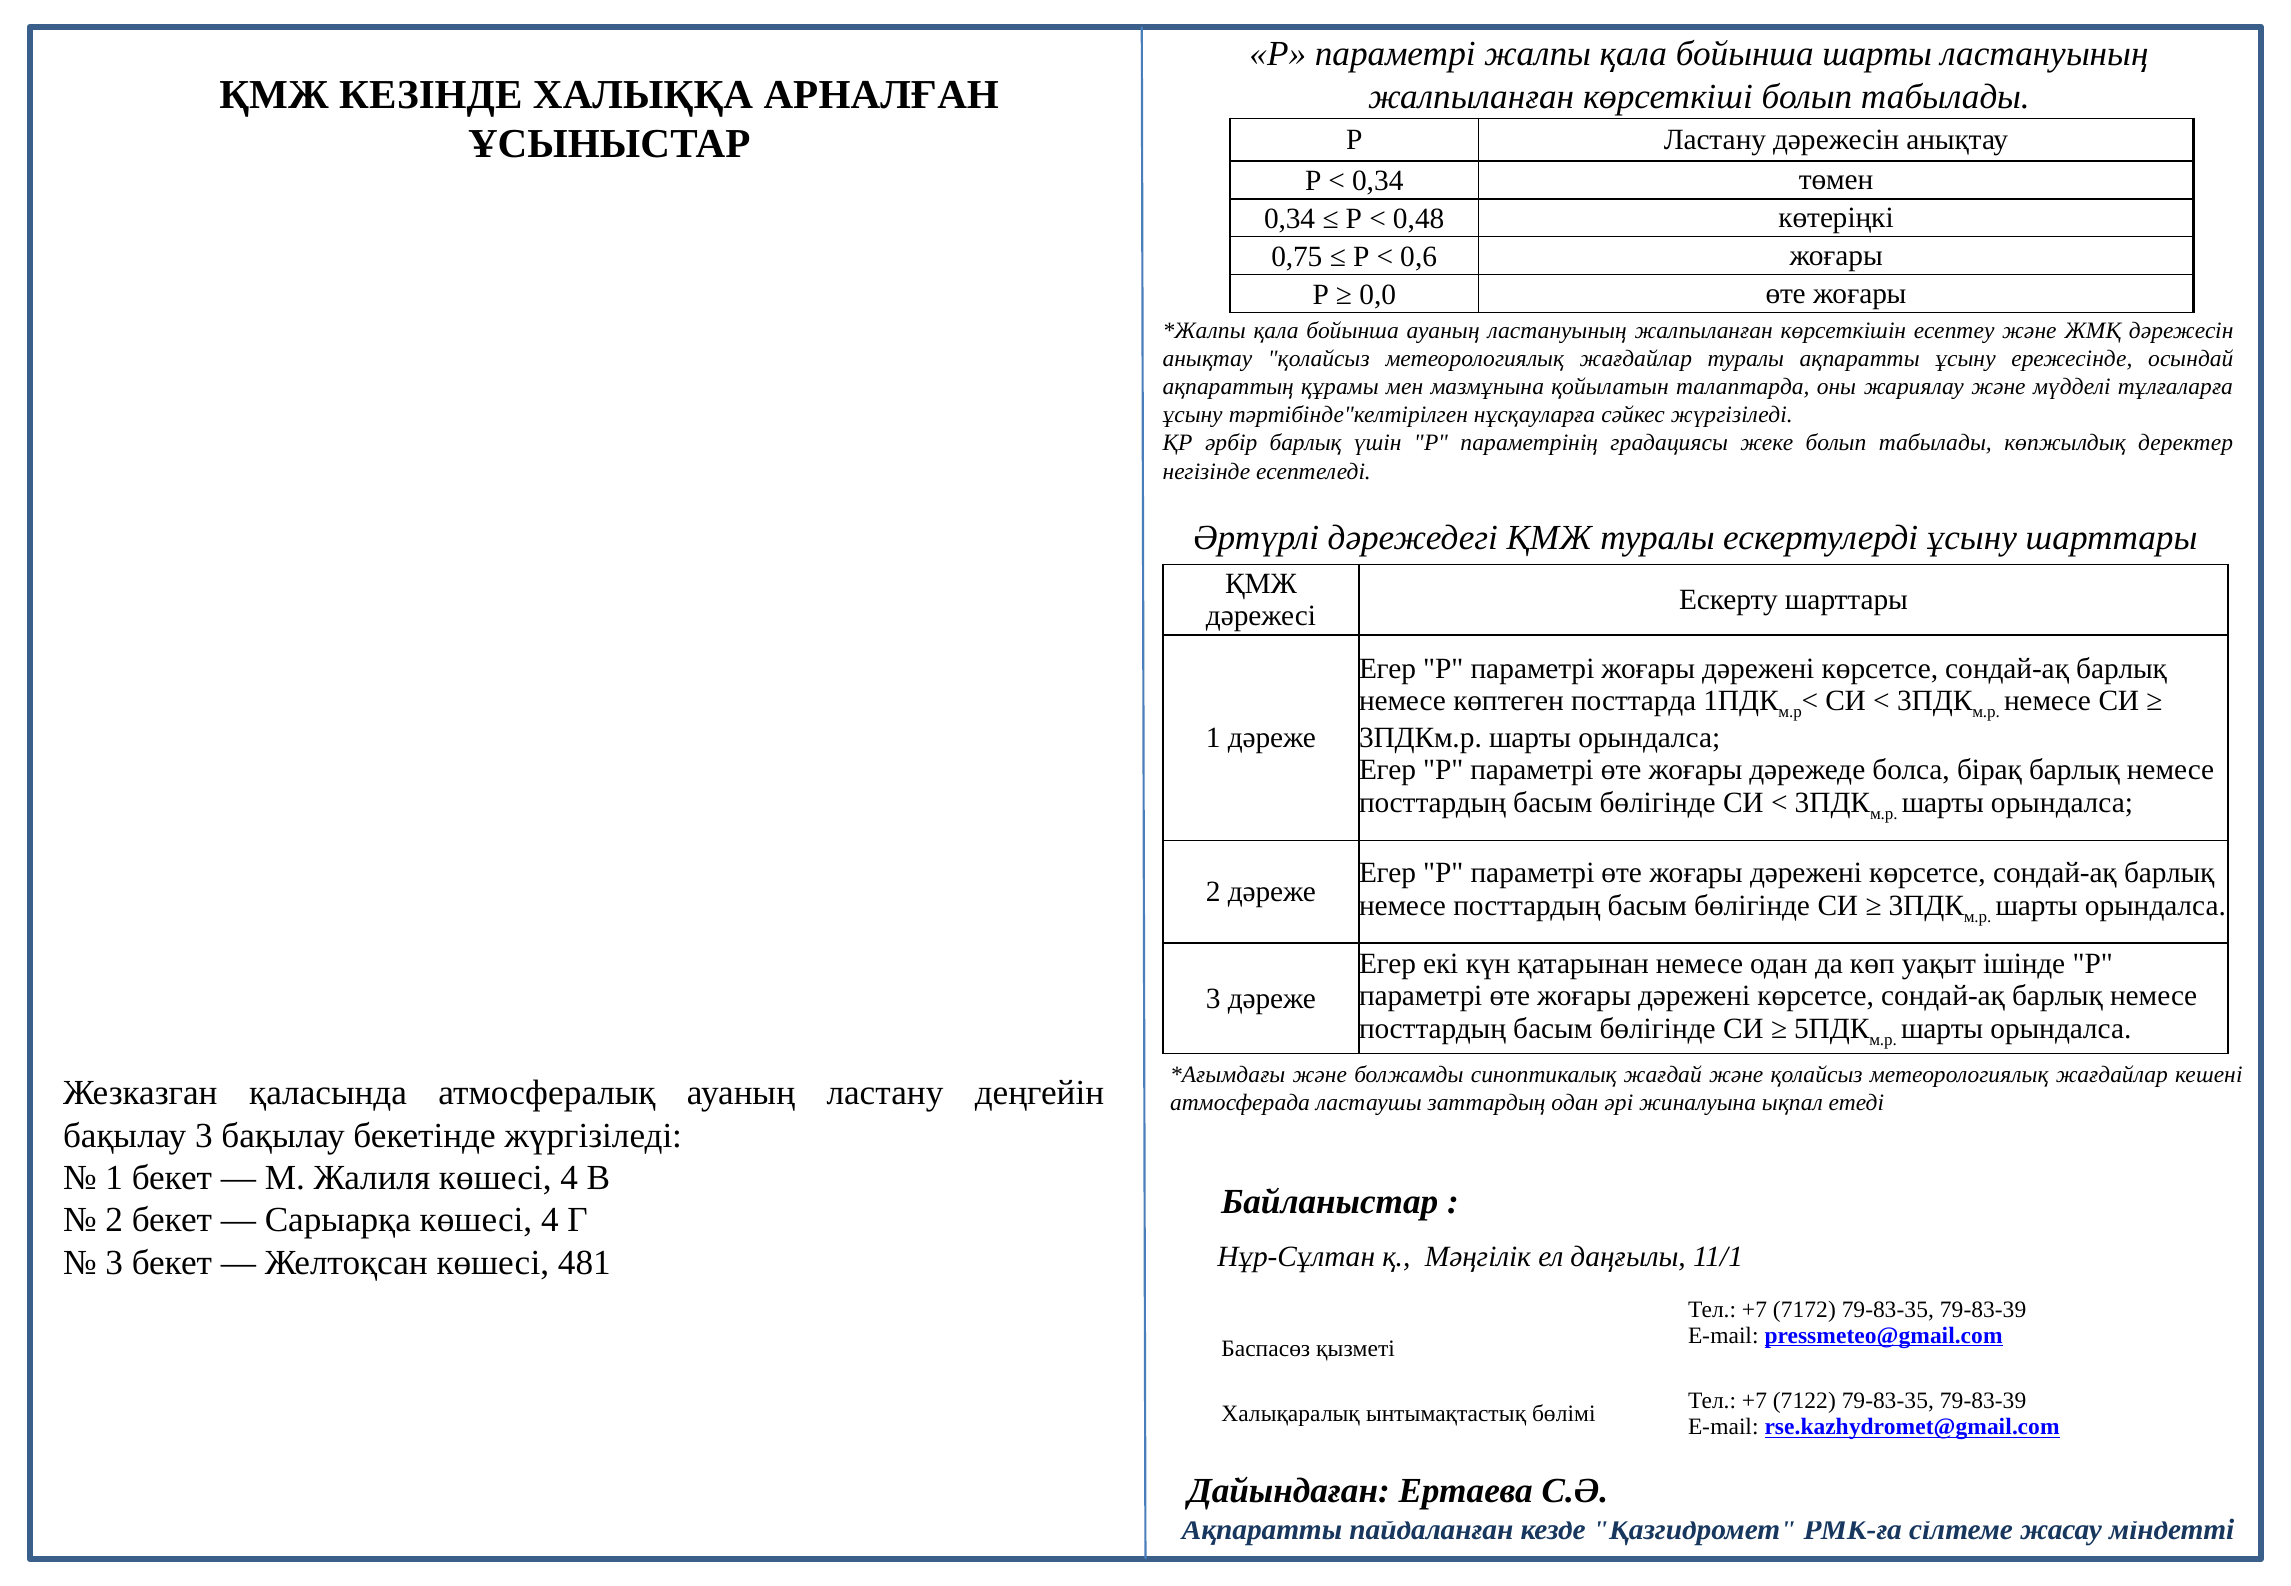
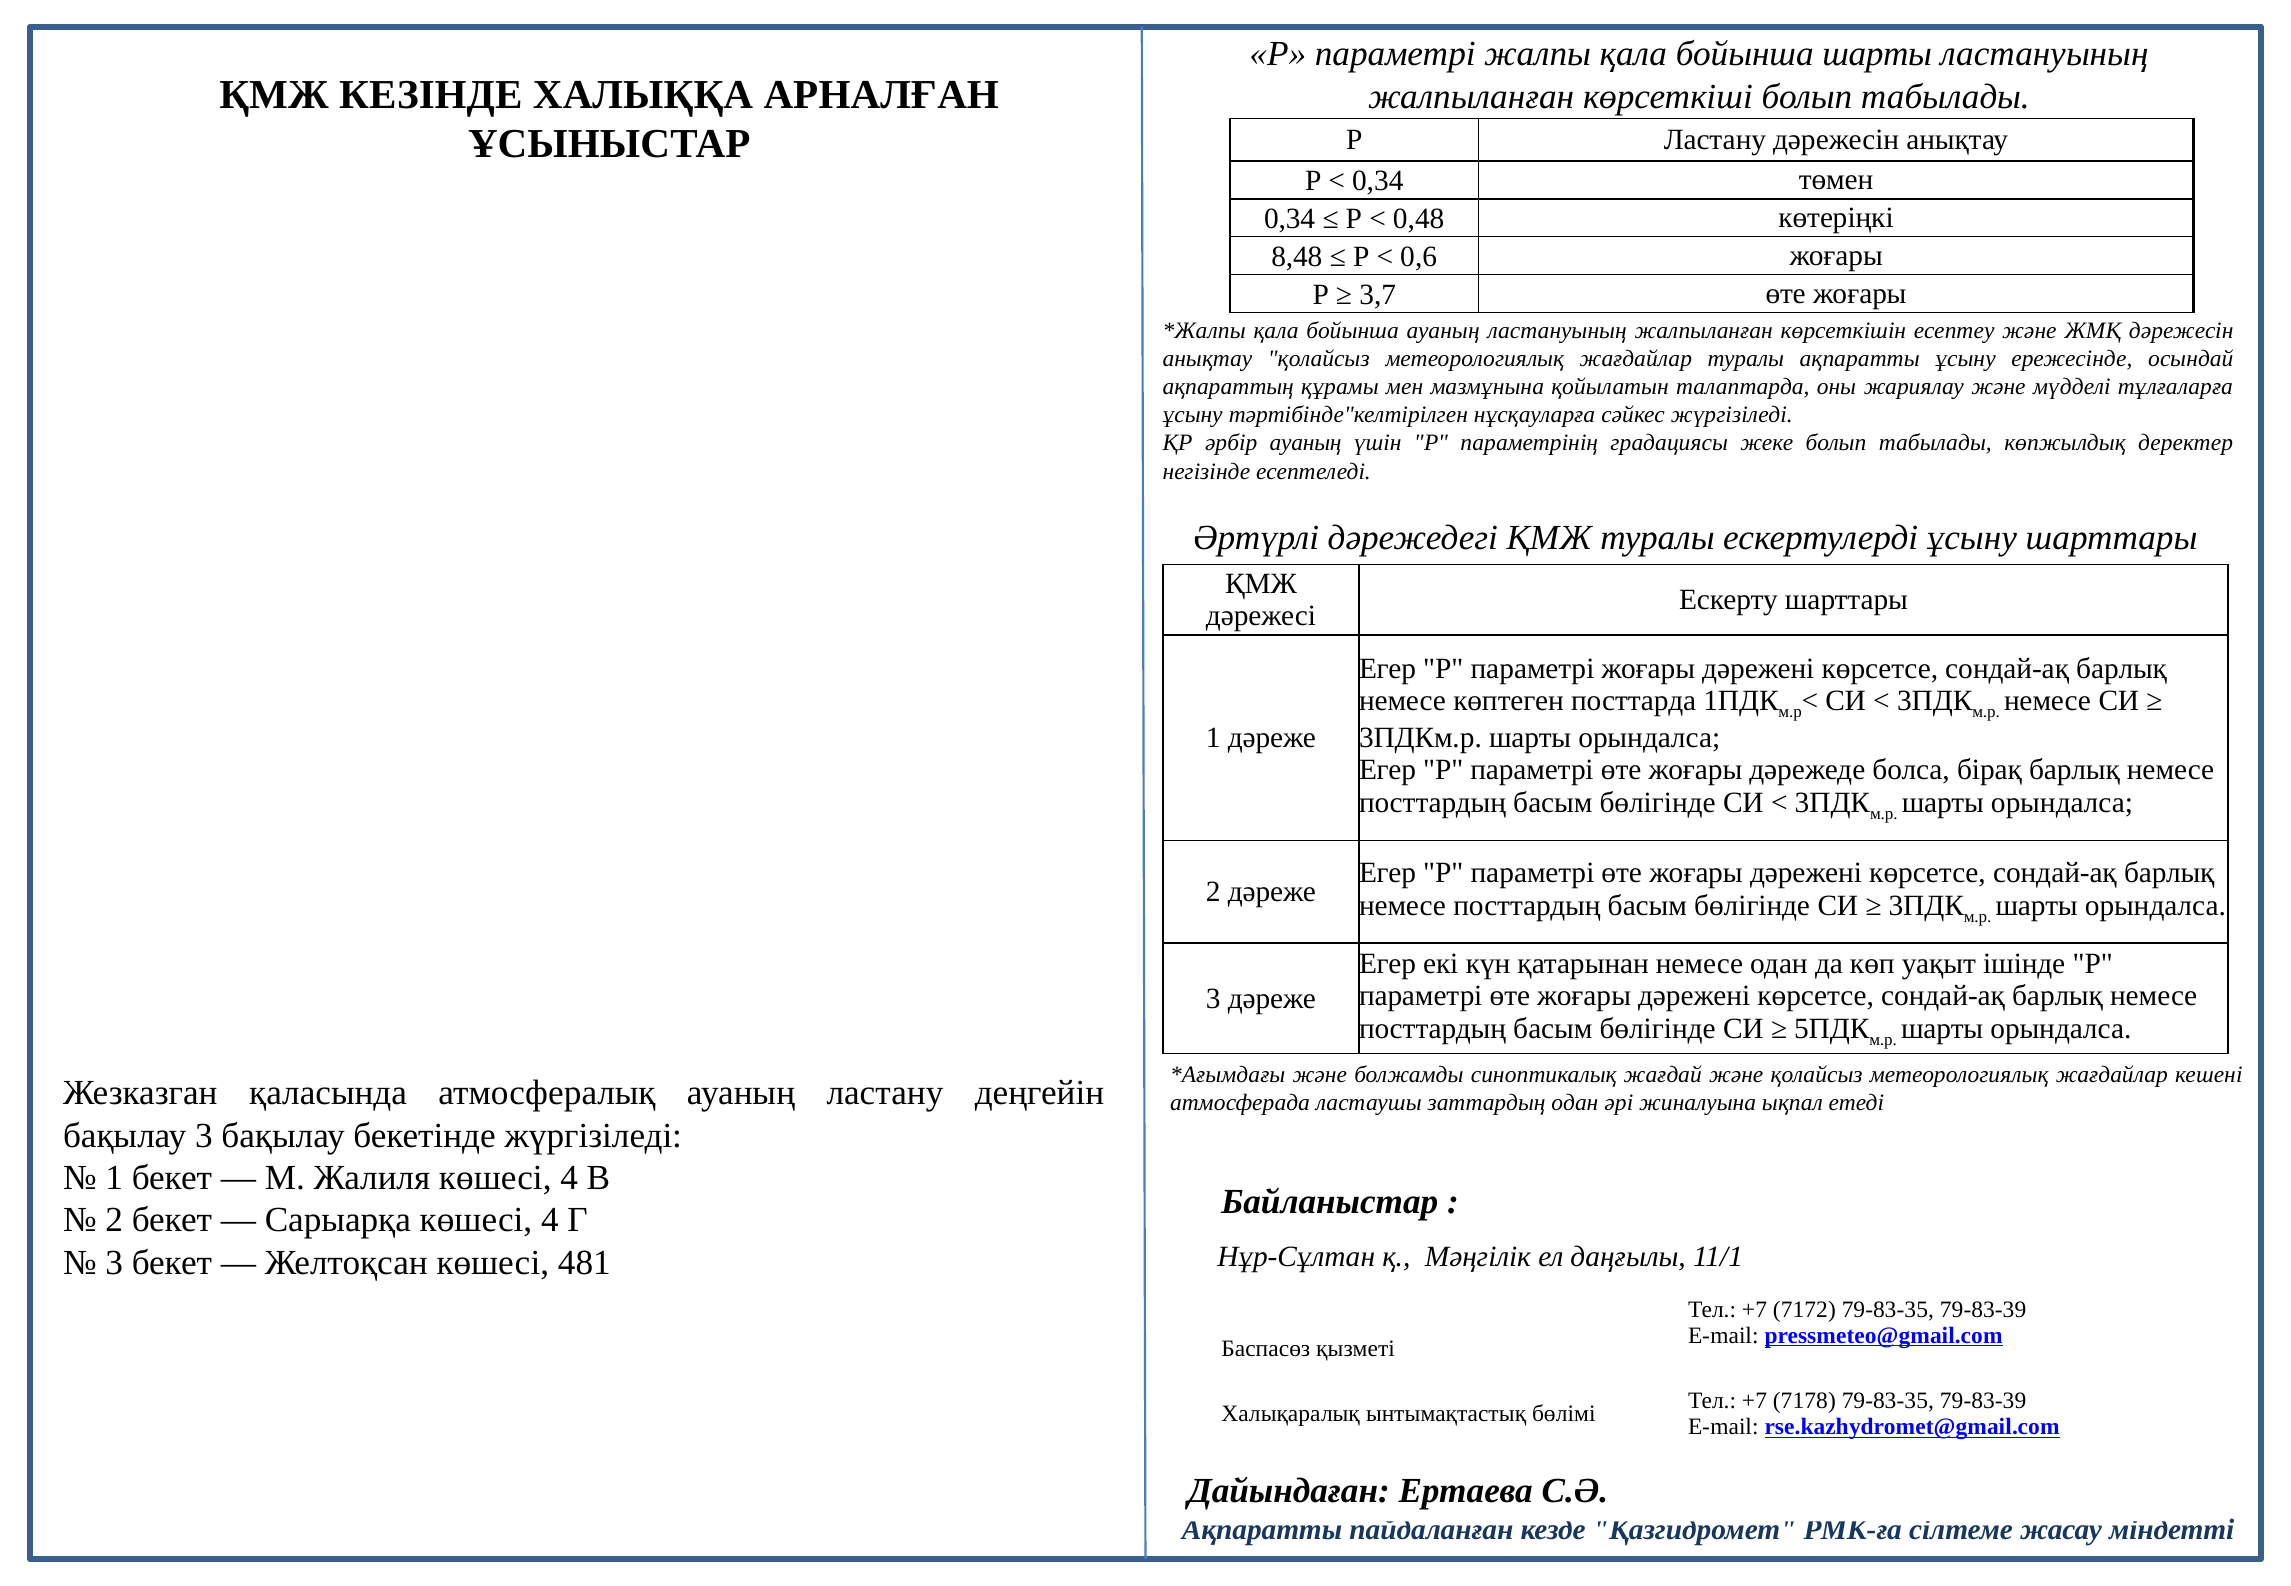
0,75: 0,75 -> 8,48
0,0: 0,0 -> 3,7
әрбір барлық: барлық -> ауаның
7122: 7122 -> 7178
